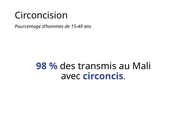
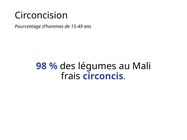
transmis: transmis -> légumes
avec: avec -> frais
